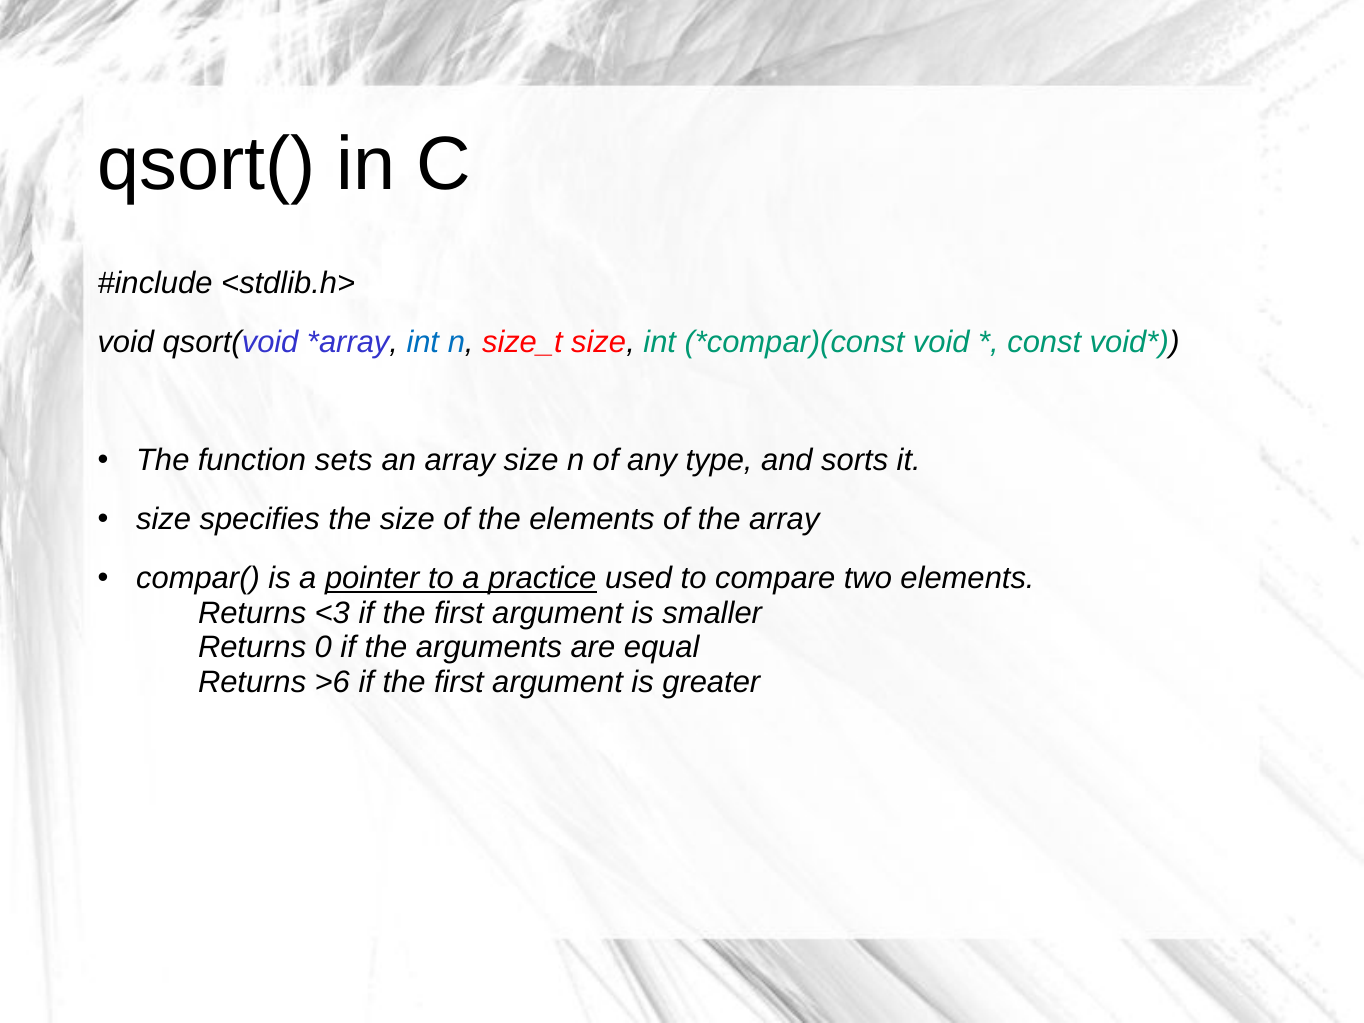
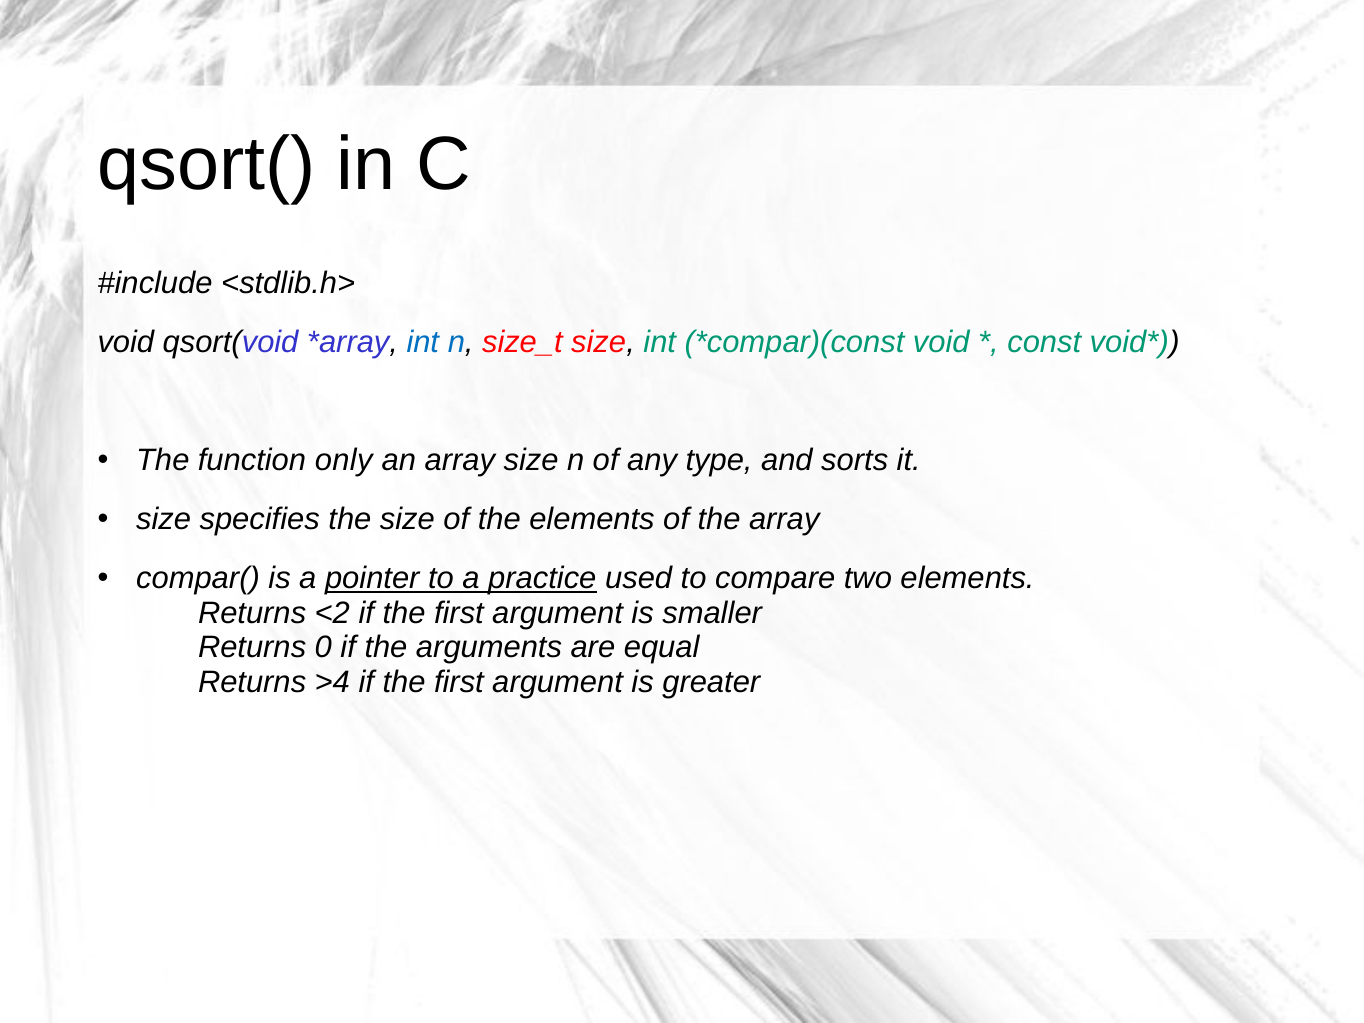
sets: sets -> only
<3: <3 -> <2
>6: >6 -> >4
